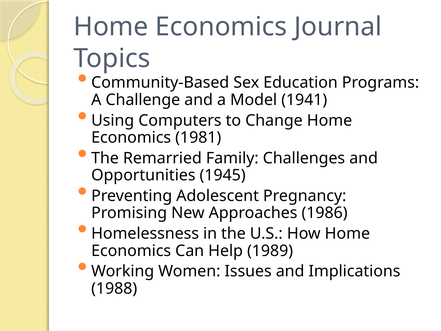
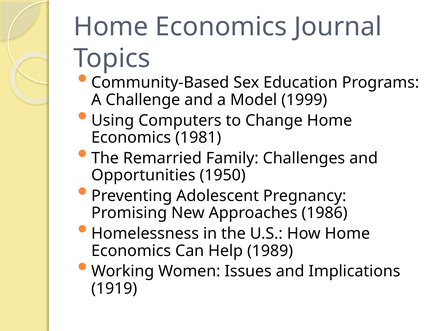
1941: 1941 -> 1999
1945: 1945 -> 1950
1988: 1988 -> 1919
